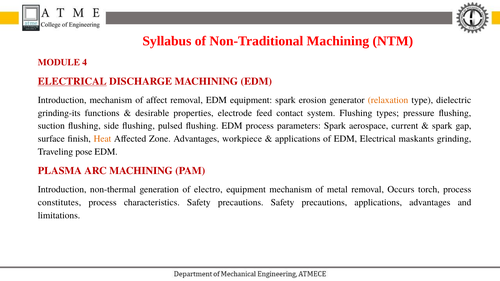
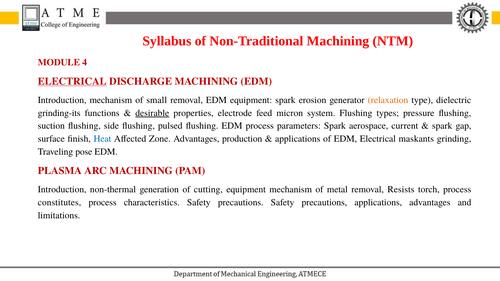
affect: affect -> small
desirable underline: none -> present
contact: contact -> micron
Heat colour: orange -> blue
workpiece: workpiece -> production
electro: electro -> cutting
Occurs: Occurs -> Resists
